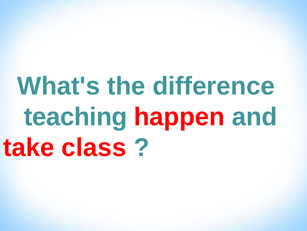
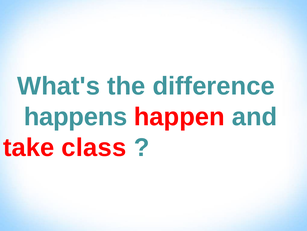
teaching: teaching -> happens
